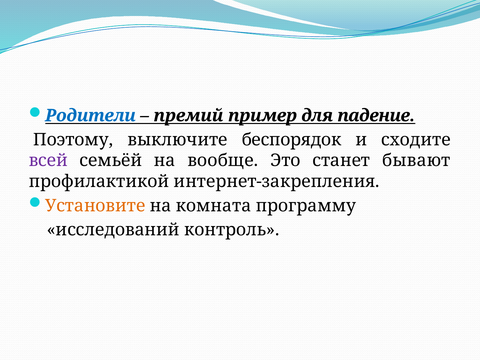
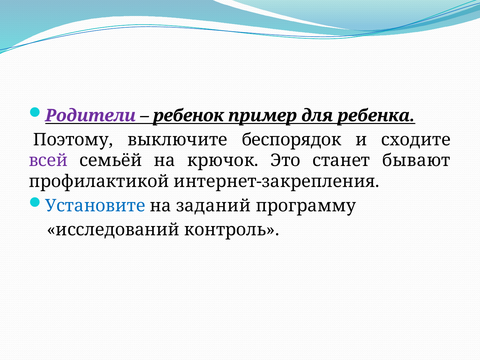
Родители colour: blue -> purple
премий: премий -> ребенок
падение: падение -> ребенка
вообще: вообще -> крючок
Установите colour: orange -> blue
комната: комната -> заданий
